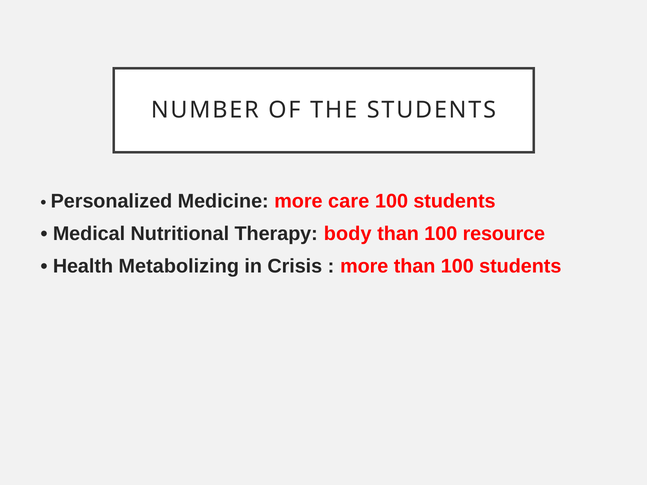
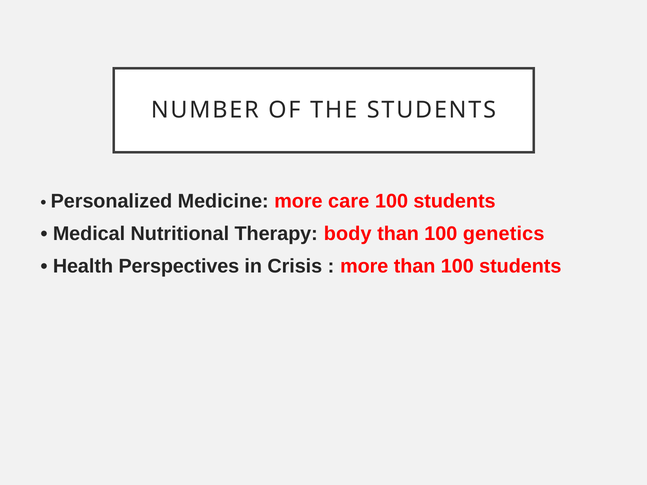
resource: resource -> genetics
Metabolizing: Metabolizing -> Perspectives
